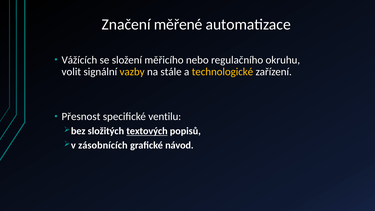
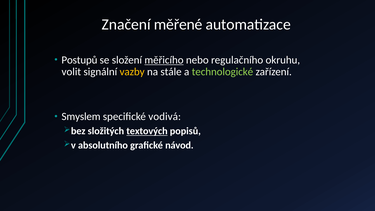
Vážících: Vážících -> Postupů
měřicího underline: none -> present
technologické colour: yellow -> light green
Přesnost: Přesnost -> Smyslem
ventilu: ventilu -> vodivá
zásobnících: zásobnících -> absolutního
